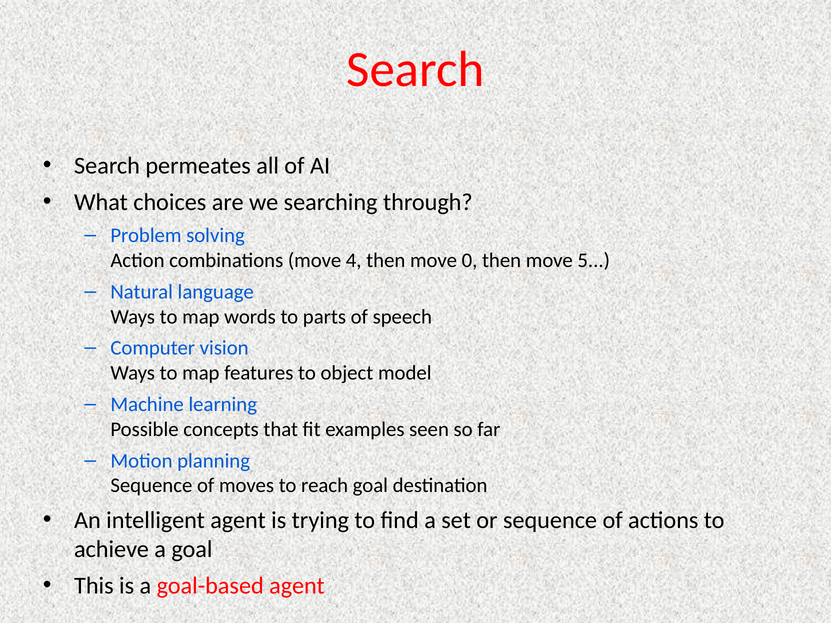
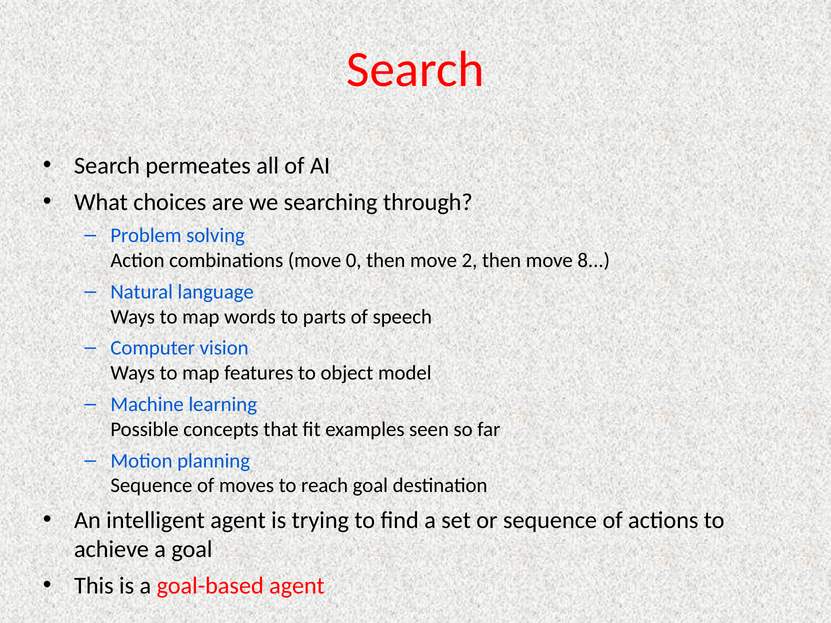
4: 4 -> 0
0: 0 -> 2
5: 5 -> 8
